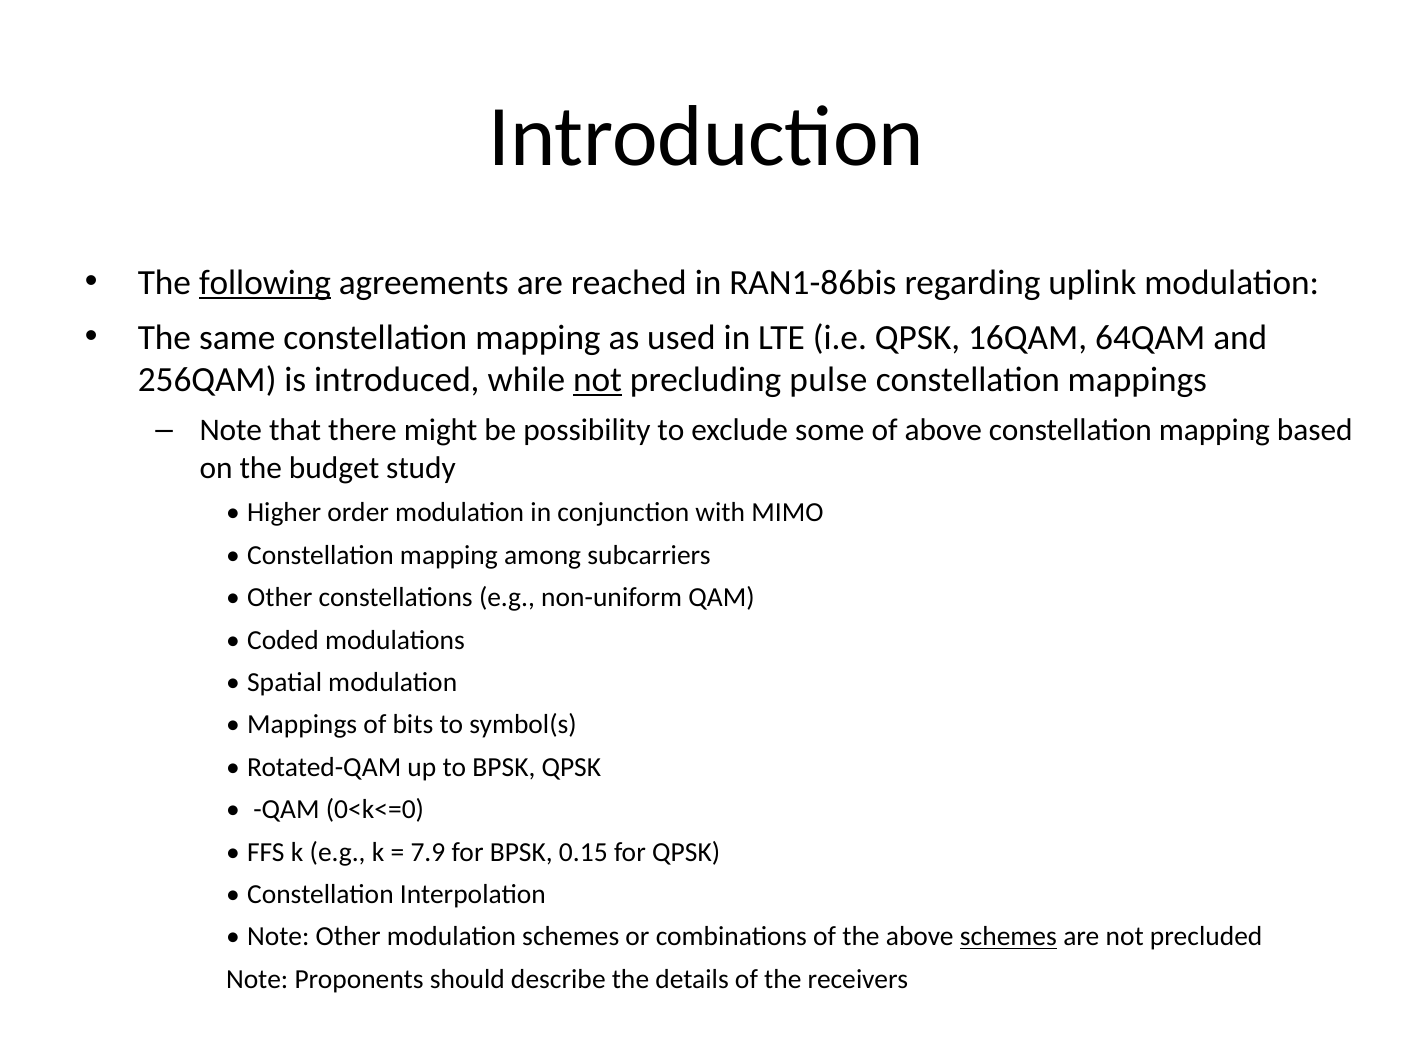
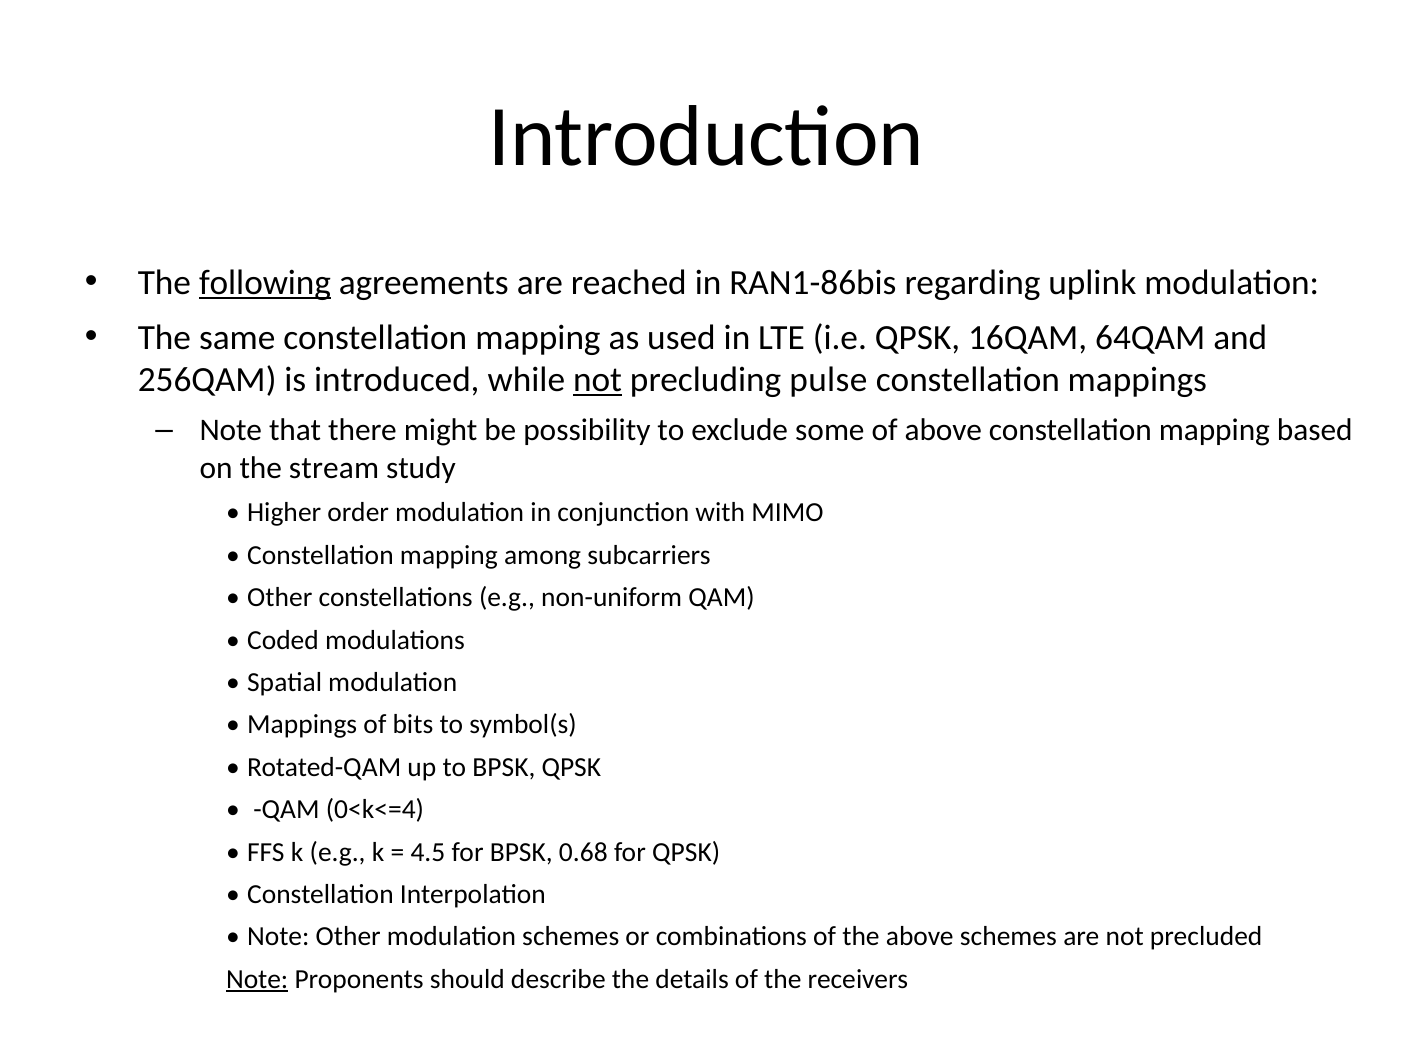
budget: budget -> stream
0<k<=0: 0<k<=0 -> 0<k<=4
7.9: 7.9 -> 4.5
0.15: 0.15 -> 0.68
schemes at (1008, 937) underline: present -> none
Note at (257, 979) underline: none -> present
